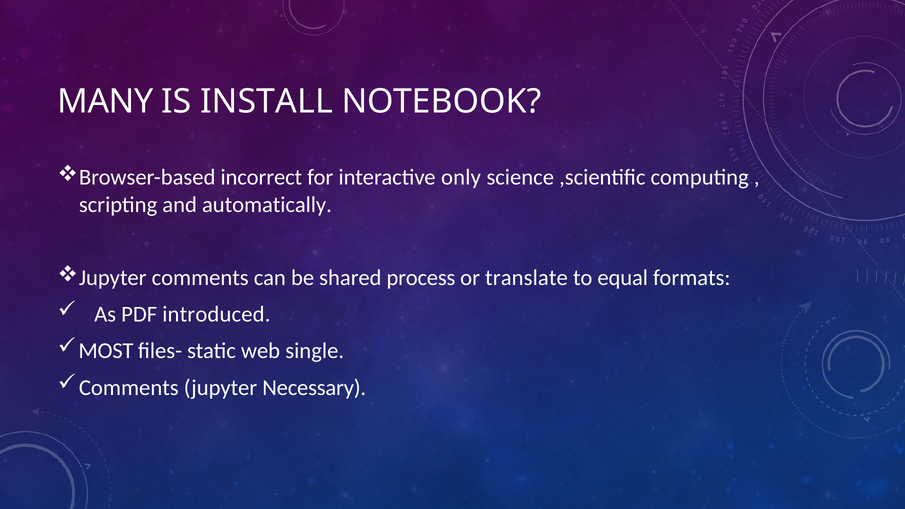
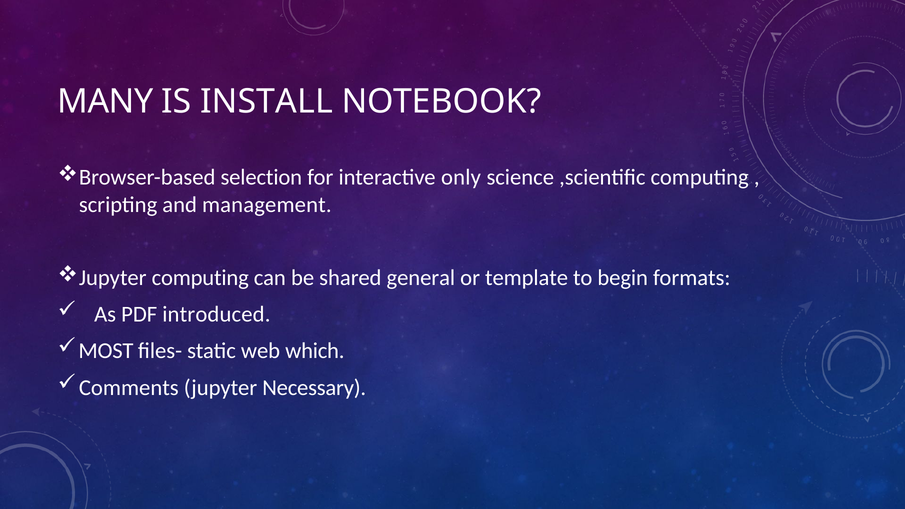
incorrect: incorrect -> selection
automatically: automatically -> management
Jupyter comments: comments -> computing
process: process -> general
translate: translate -> template
equal: equal -> begin
single: single -> which
